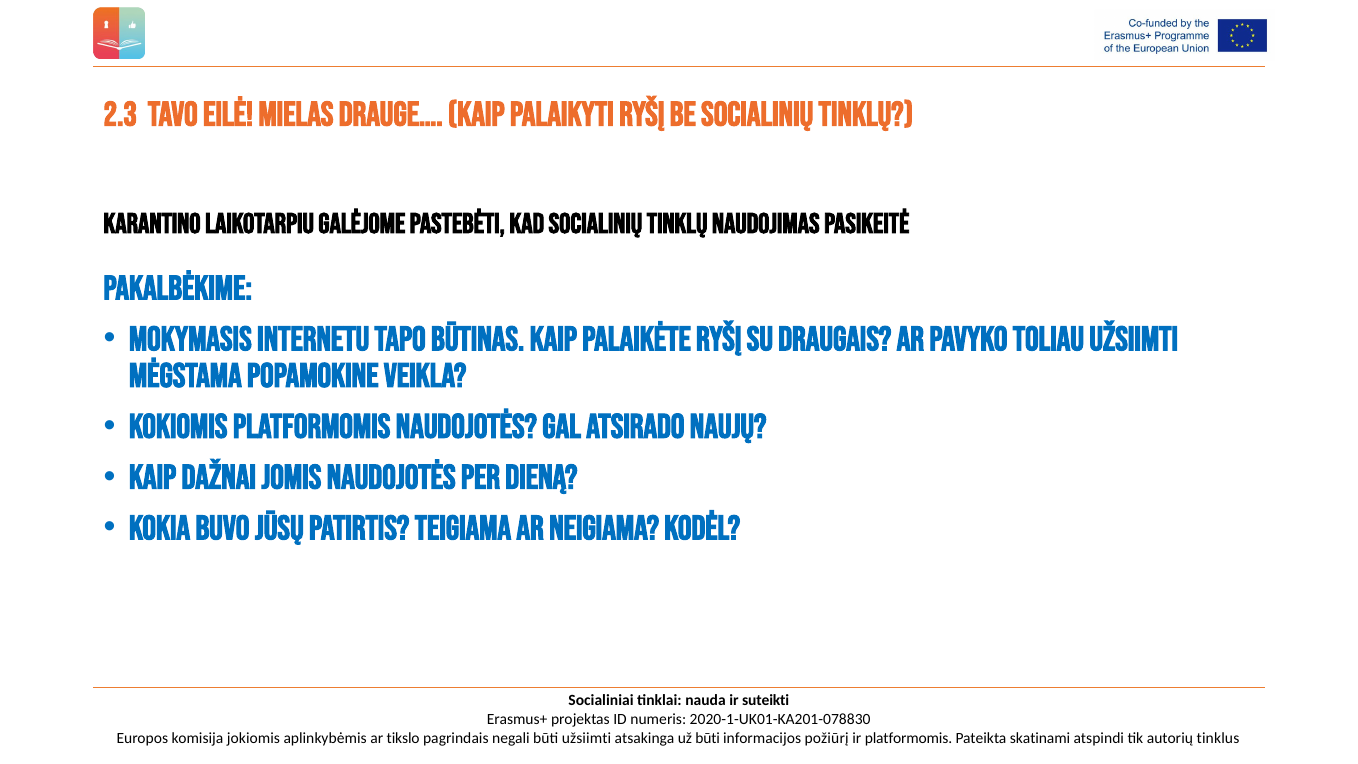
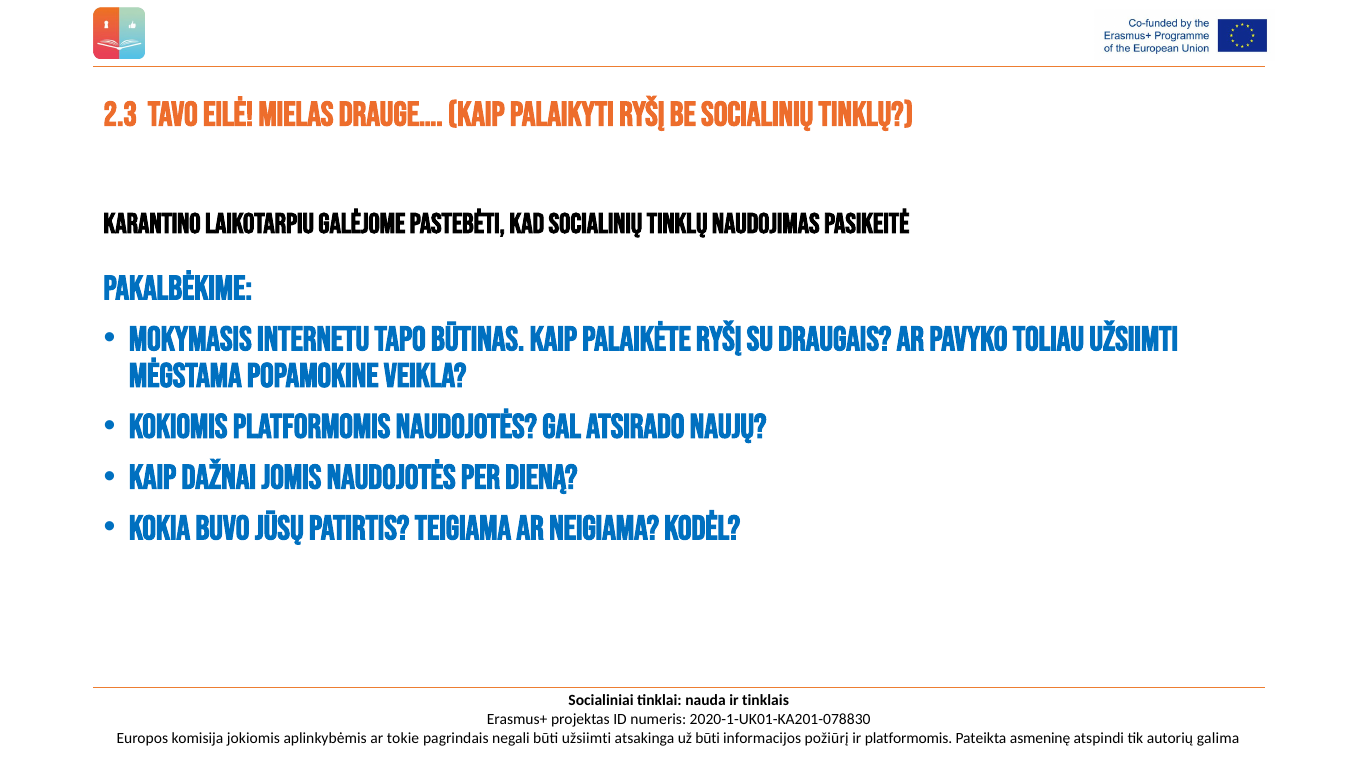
suteikti: suteikti -> tinklais
tikslo: tikslo -> tokie
skatinami: skatinami -> asmeninę
tinklus: tinklus -> galima
